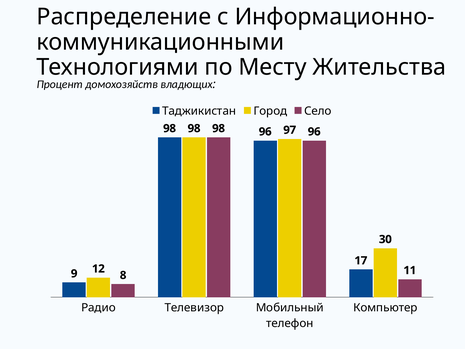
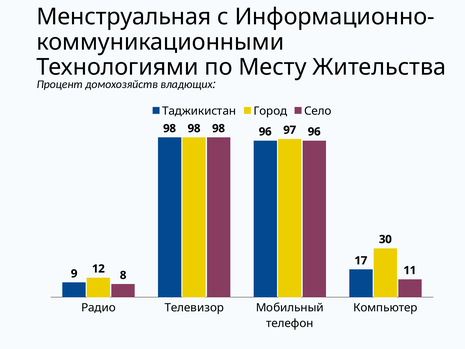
Распределение: Распределение -> Менструальная
